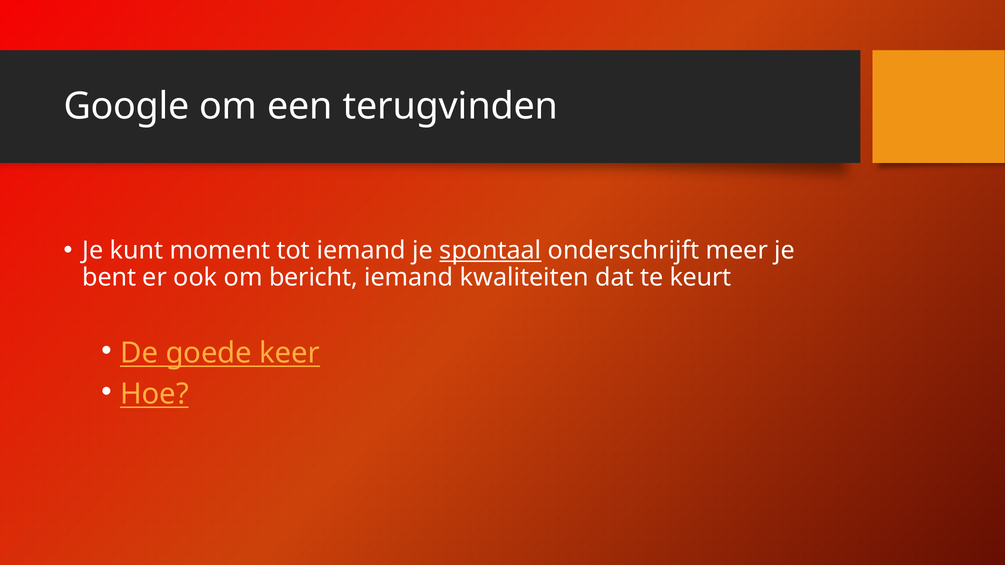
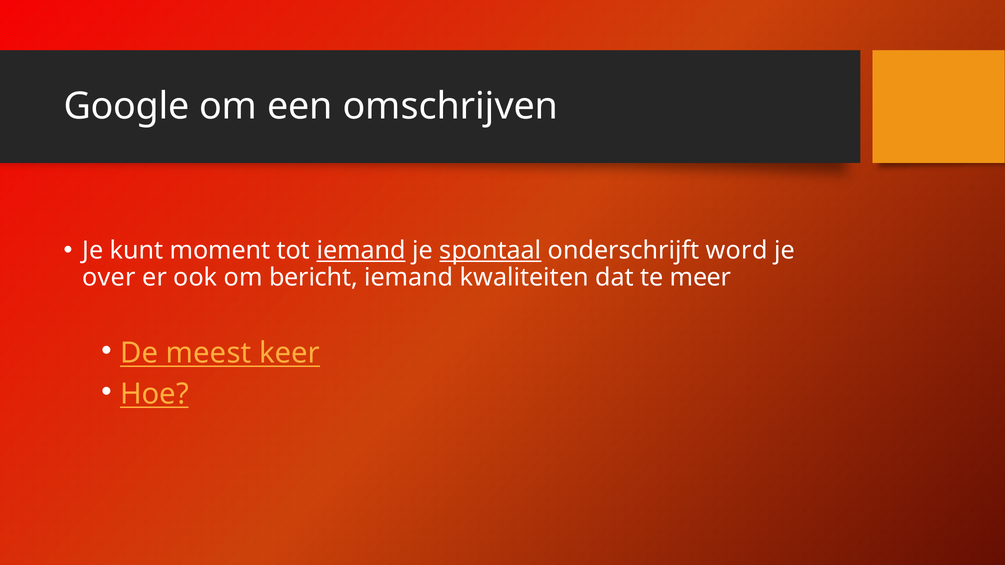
terugvinden: terugvinden -> omschrijven
iemand at (361, 250) underline: none -> present
meer: meer -> word
bent: bent -> over
keurt: keurt -> meer
goede: goede -> meest
